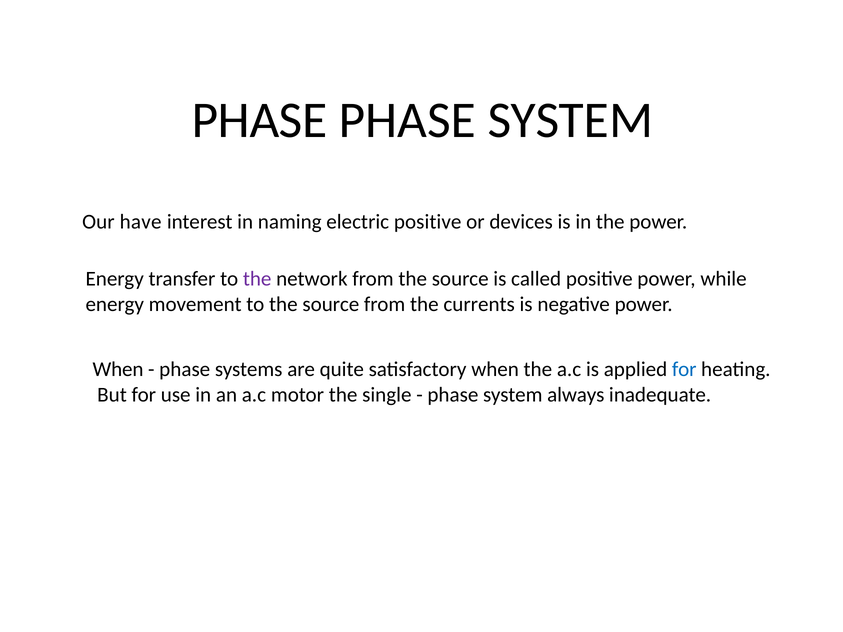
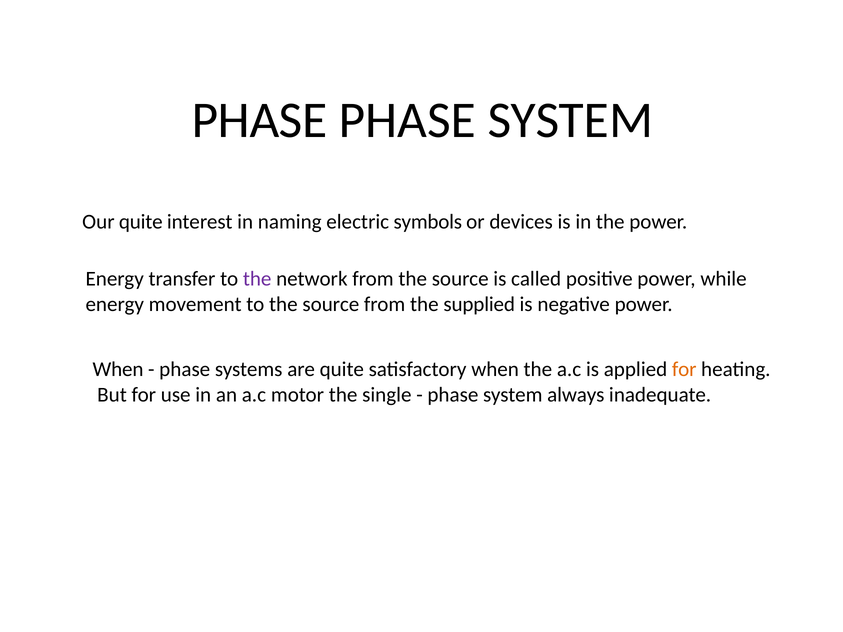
Our have: have -> quite
electric positive: positive -> symbols
currents: currents -> supplied
for at (684, 369) colour: blue -> orange
